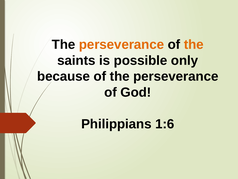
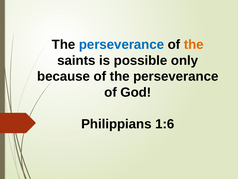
perseverance at (122, 44) colour: orange -> blue
